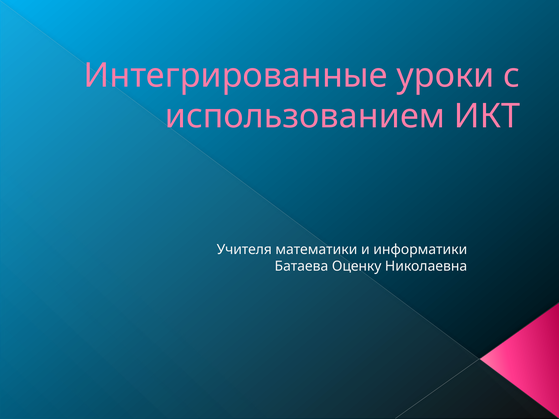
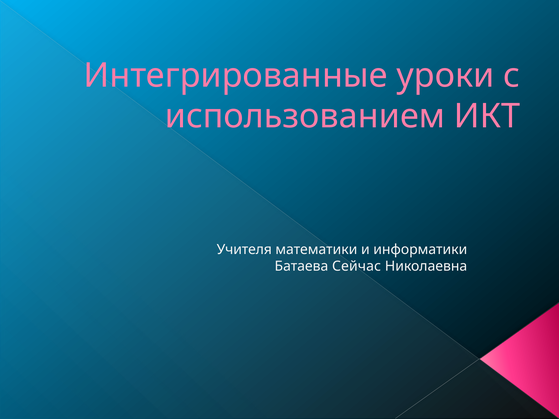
Оценку: Оценку -> Сейчас
